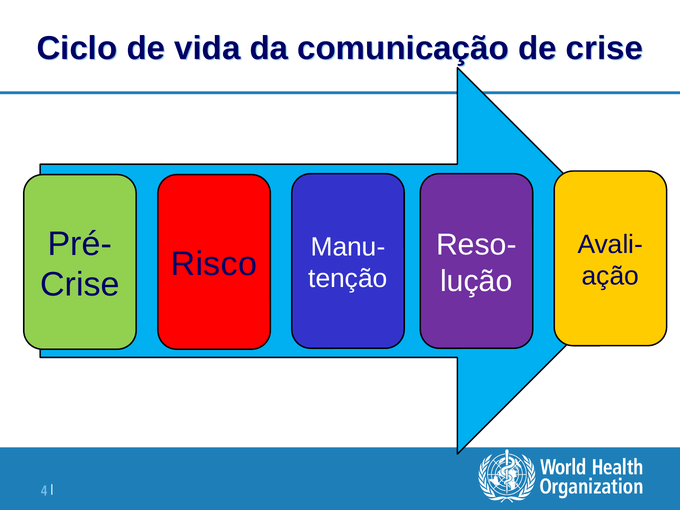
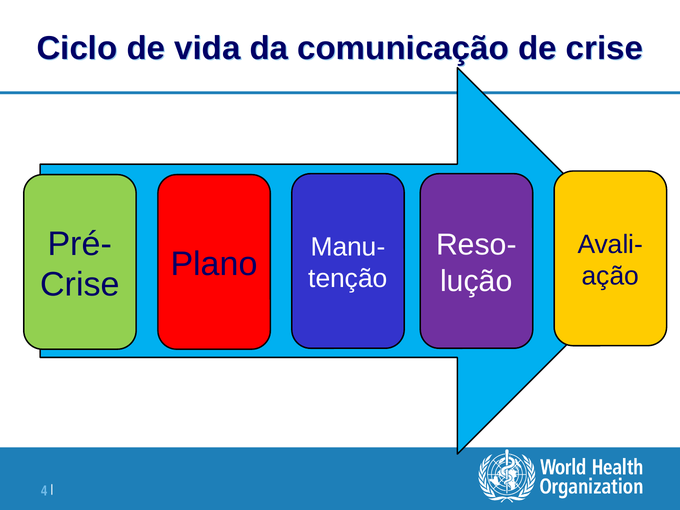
Risco: Risco -> Plano
